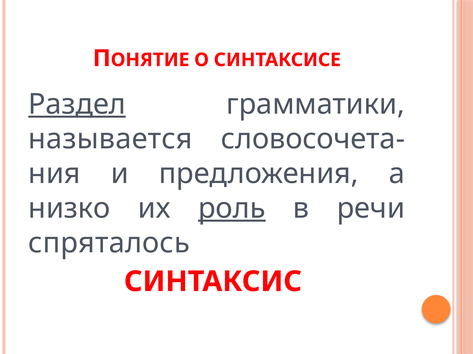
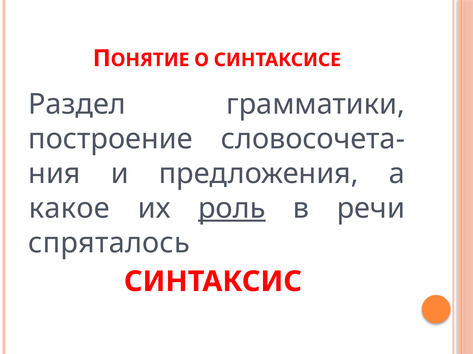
Раздел underline: present -> none
называется: называется -> построение
низко: низко -> какое
